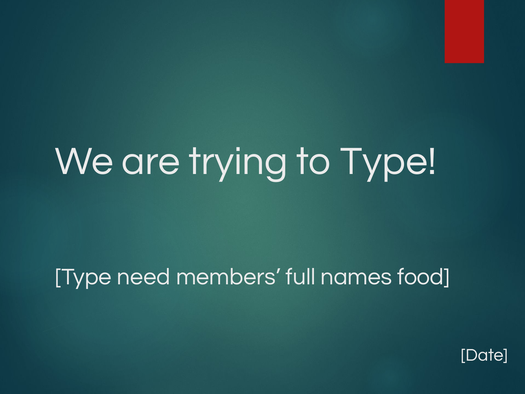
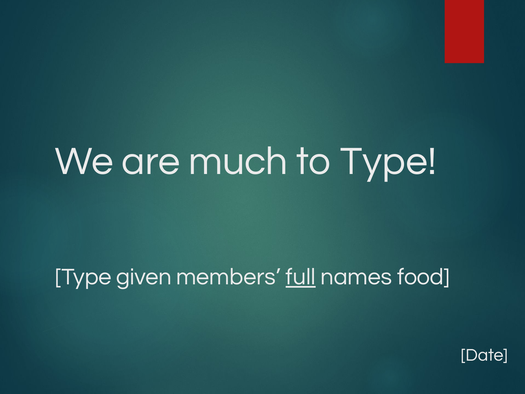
trying: trying -> much
need: need -> given
full underline: none -> present
